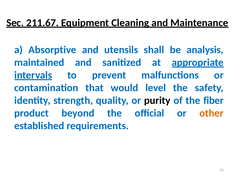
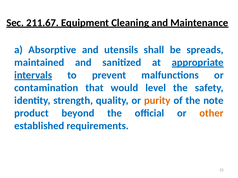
analysis: analysis -> spreads
purity colour: black -> orange
fiber: fiber -> note
